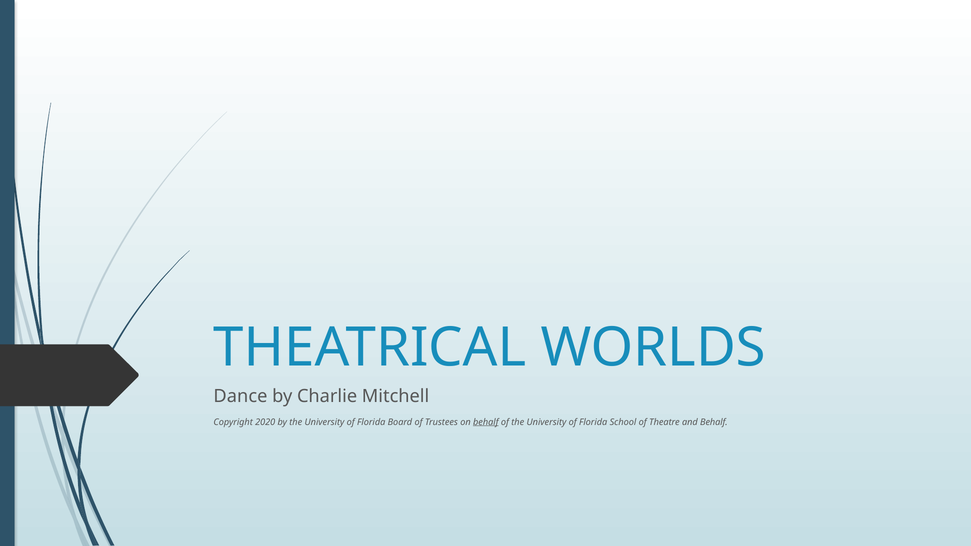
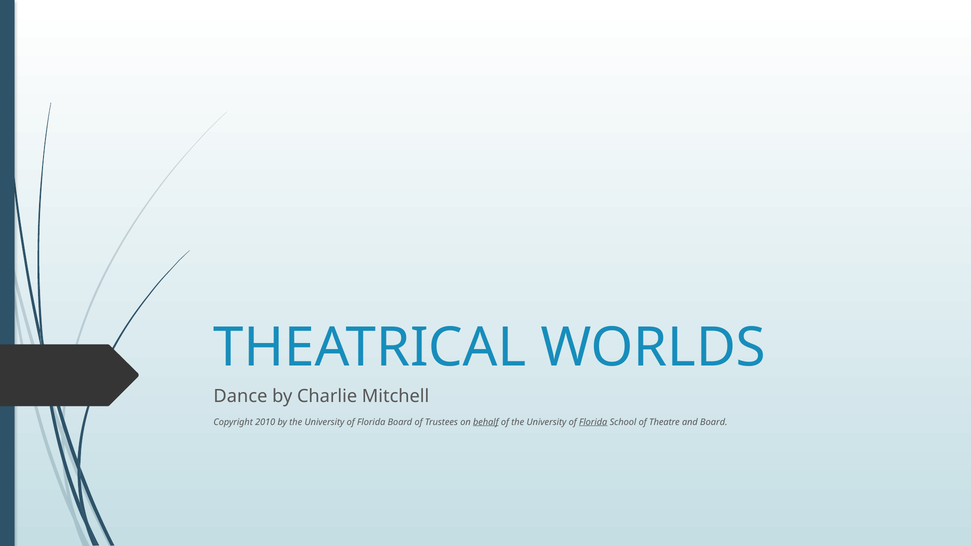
2020: 2020 -> 2010
Florida at (593, 422) underline: none -> present
and Behalf: Behalf -> Board
